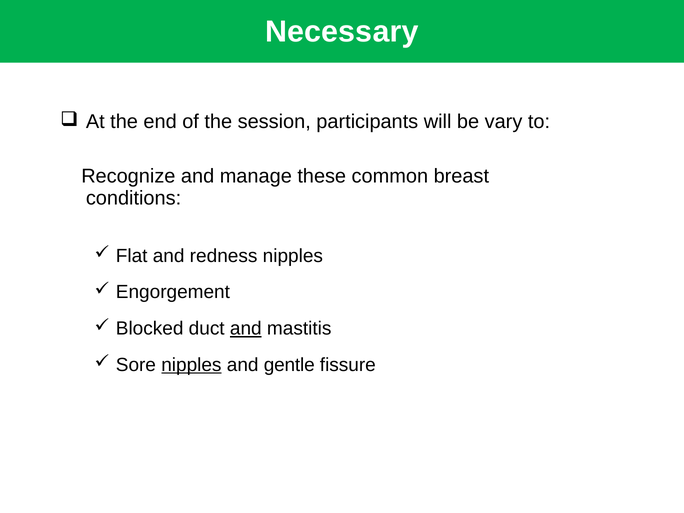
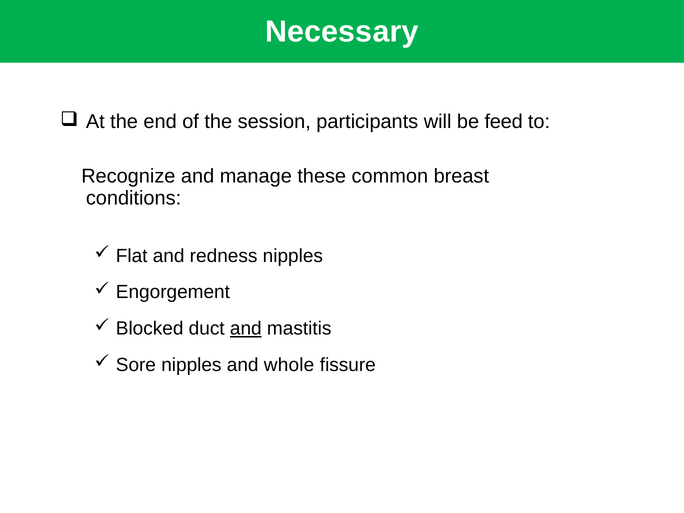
vary: vary -> feed
nipples at (191, 365) underline: present -> none
gentle: gentle -> whole
